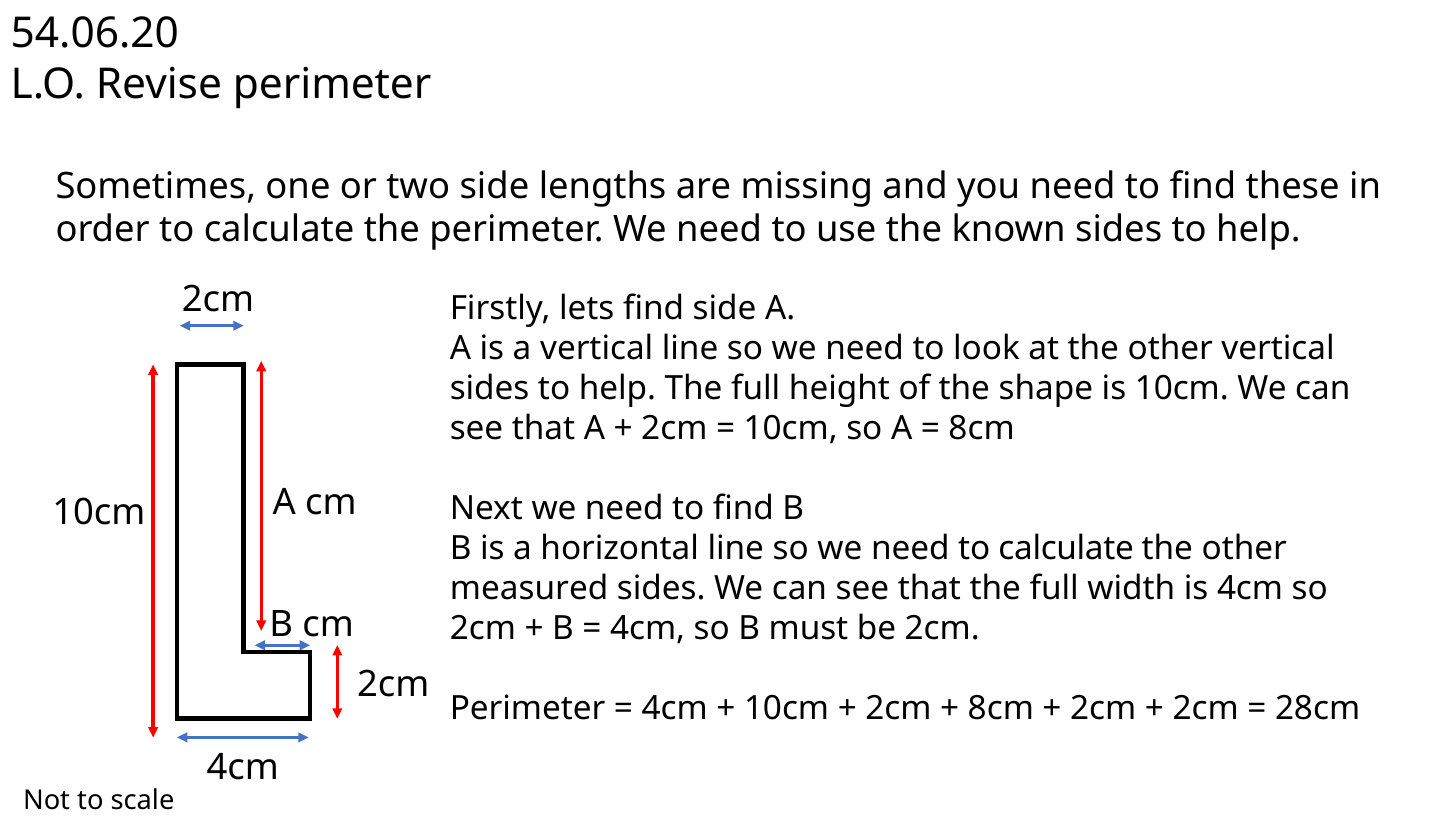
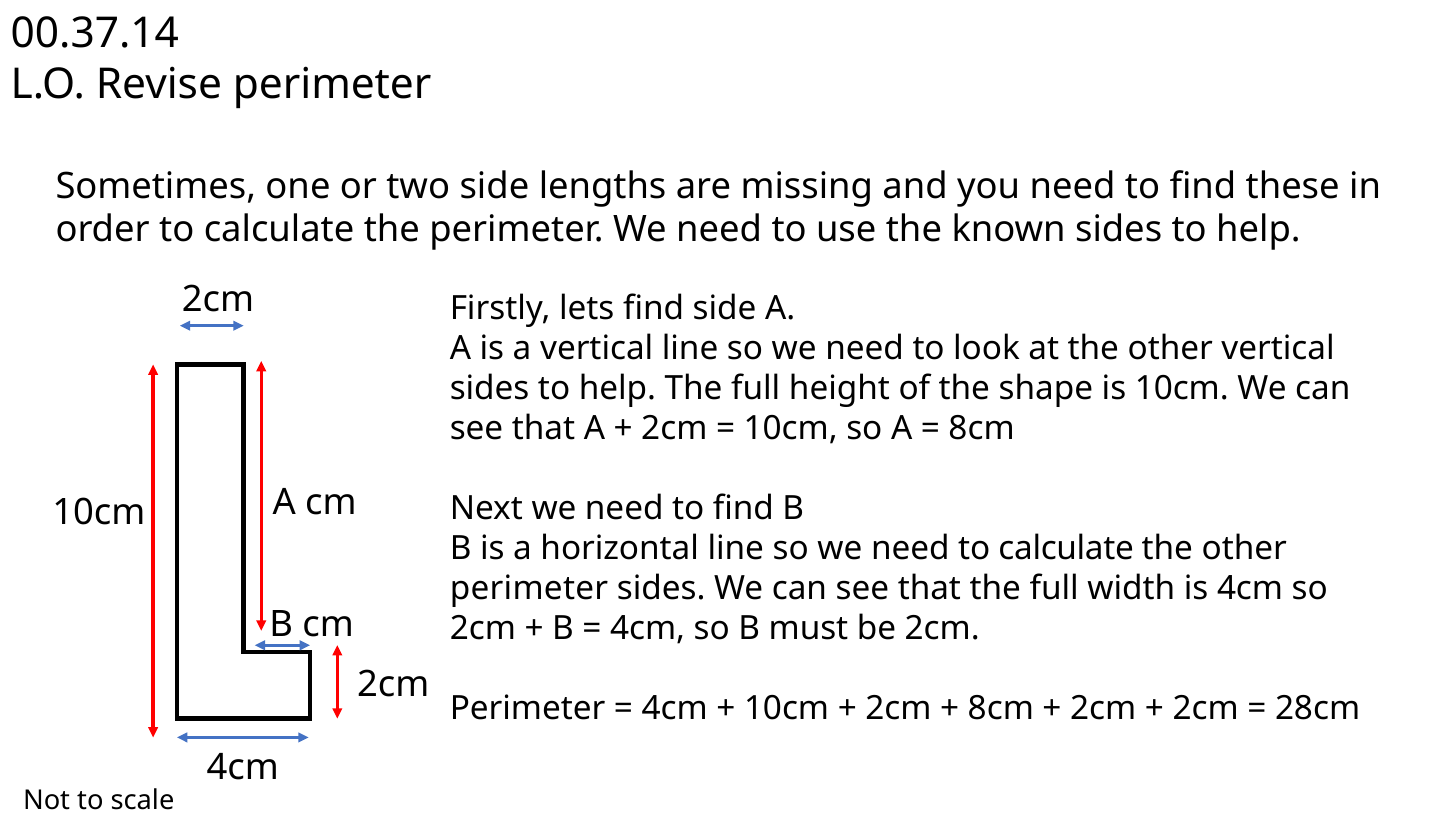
54.06.20: 54.06.20 -> 00.37.14
measured at (529, 588): measured -> perimeter
